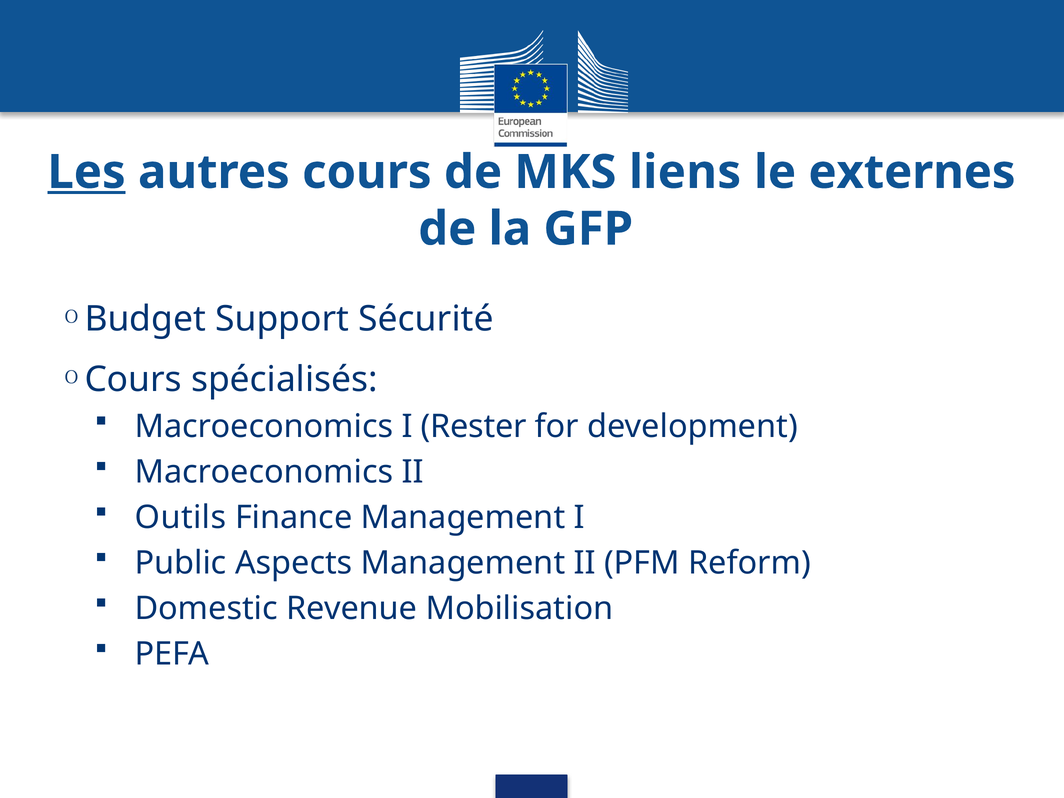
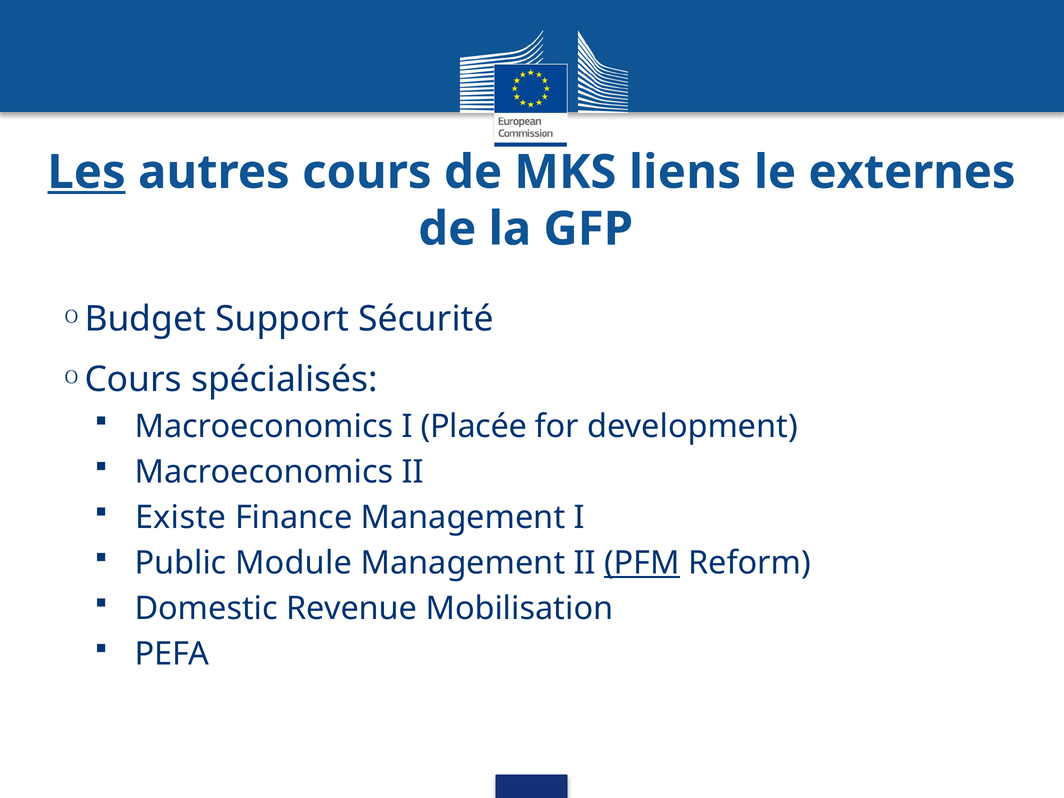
Rester: Rester -> Placée
Outils: Outils -> Existe
Aspects: Aspects -> Module
PFM underline: none -> present
